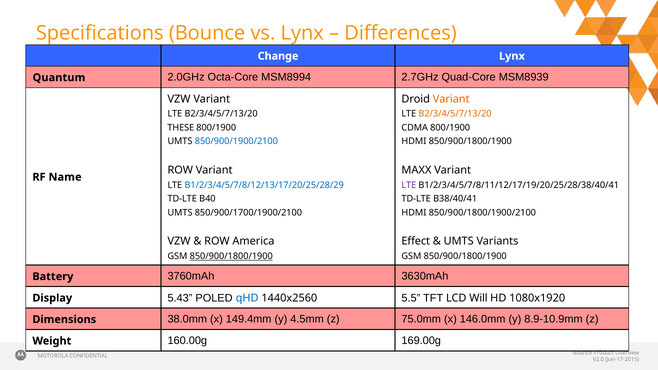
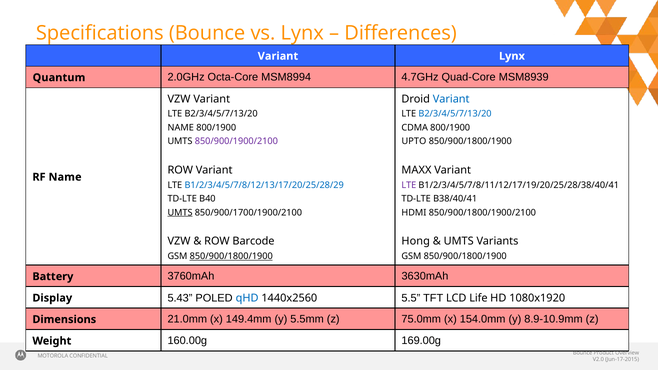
Change at (278, 56): Change -> Variant
2.7GHz: 2.7GHz -> 4.7GHz
Variant at (451, 99) colour: orange -> blue
B2/3/4/5/7/13/20 at (455, 114) colour: orange -> blue
THESE at (181, 128): THESE -> NAME
850/900/1900/2100 colour: blue -> purple
HDMI at (414, 141): HDMI -> UPTO
UMTS at (180, 213) underline: none -> present
America: America -> Barcode
Effect: Effect -> Hong
Will: Will -> Life
38.0mm: 38.0mm -> 21.0mm
4.5mm: 4.5mm -> 5.5mm
146.0mm: 146.0mm -> 154.0mm
